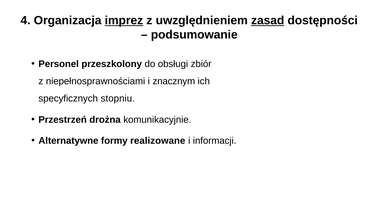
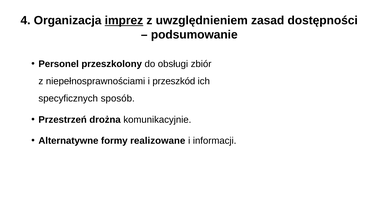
zasad underline: present -> none
znacznym: znacznym -> przeszkód
stopniu: stopniu -> sposób
